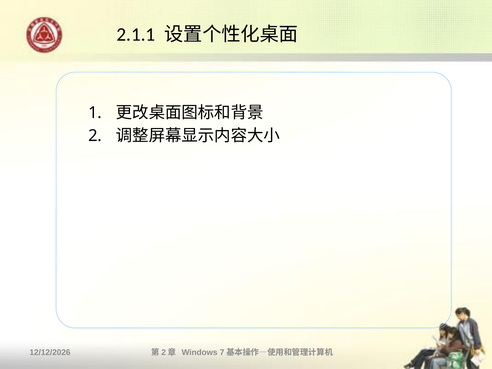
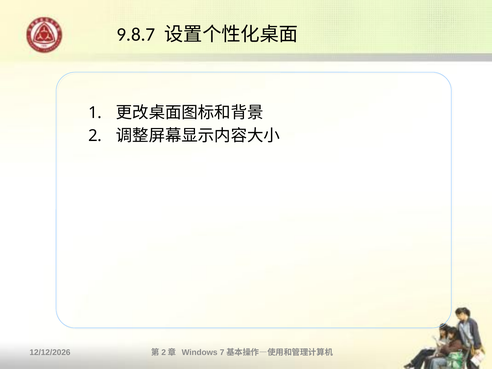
2.1.1: 2.1.1 -> 9.8.7
